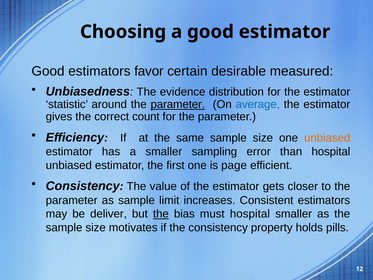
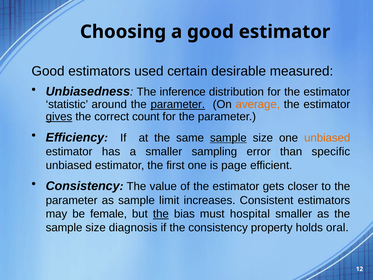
favor: favor -> used
evidence: evidence -> inference
average colour: blue -> orange
gives underline: none -> present
sample at (228, 138) underline: none -> present
than hospital: hospital -> specific
deliver: deliver -> female
motivates: motivates -> diagnosis
pills: pills -> oral
